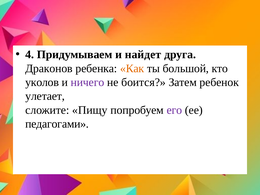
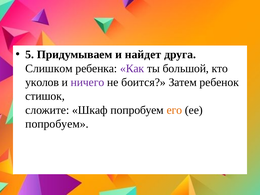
4: 4 -> 5
Драконов: Драконов -> Слишком
Как colour: orange -> purple
улетает: улетает -> стишок
Пищу: Пищу -> Шкаф
его colour: purple -> orange
педагогами at (57, 124): педагогами -> попробуем
